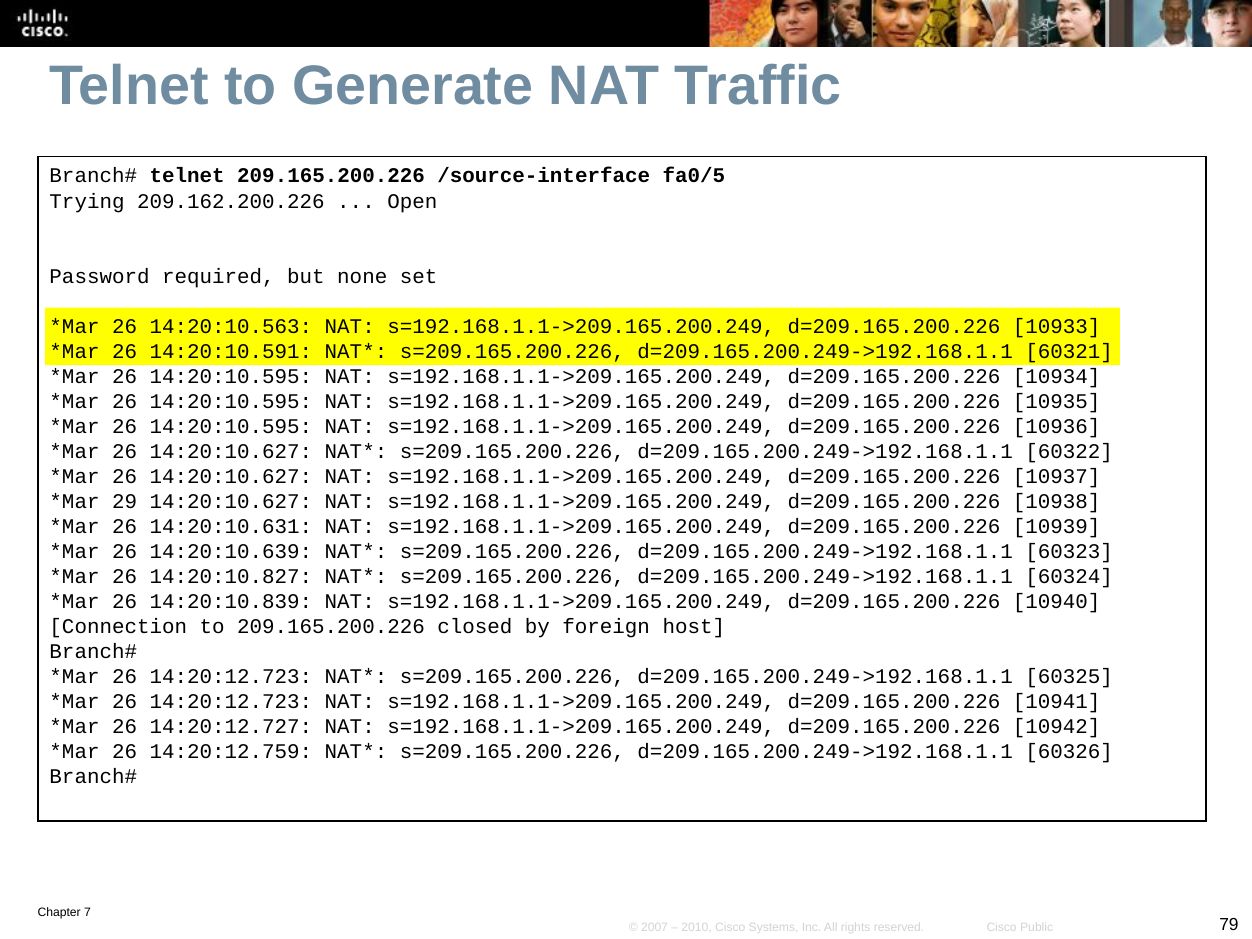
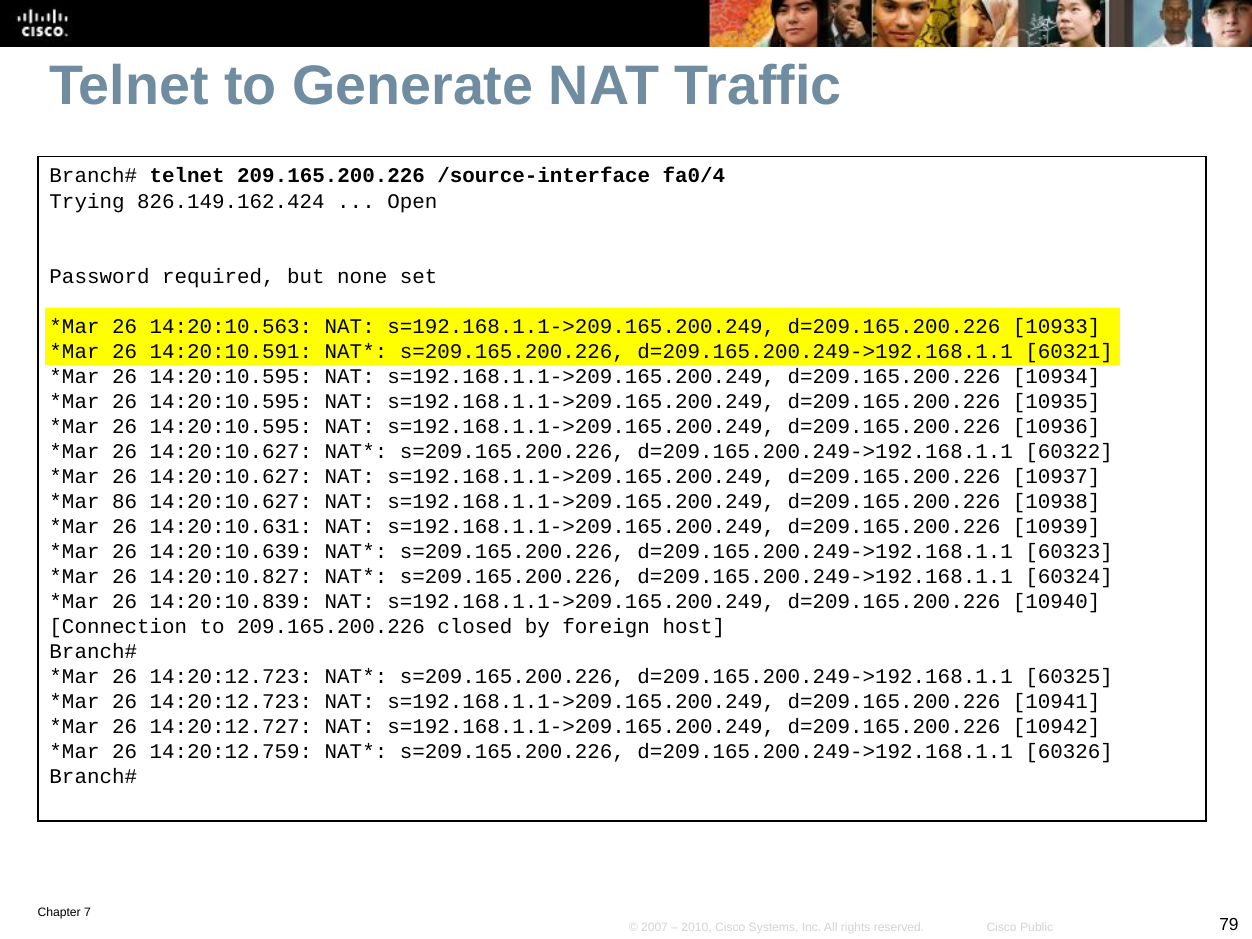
fa0/5: fa0/5 -> fa0/4
209.162.200.226: 209.162.200.226 -> 826.149.162.424
29: 29 -> 86
